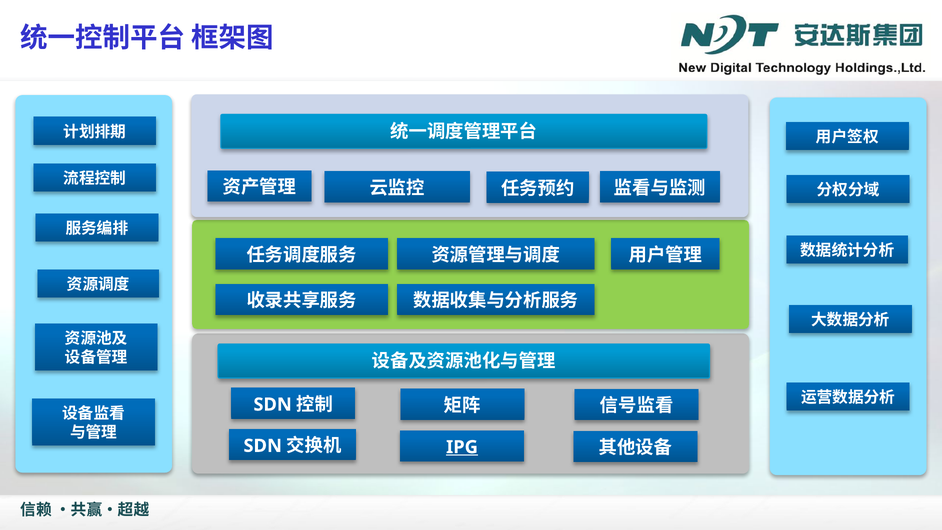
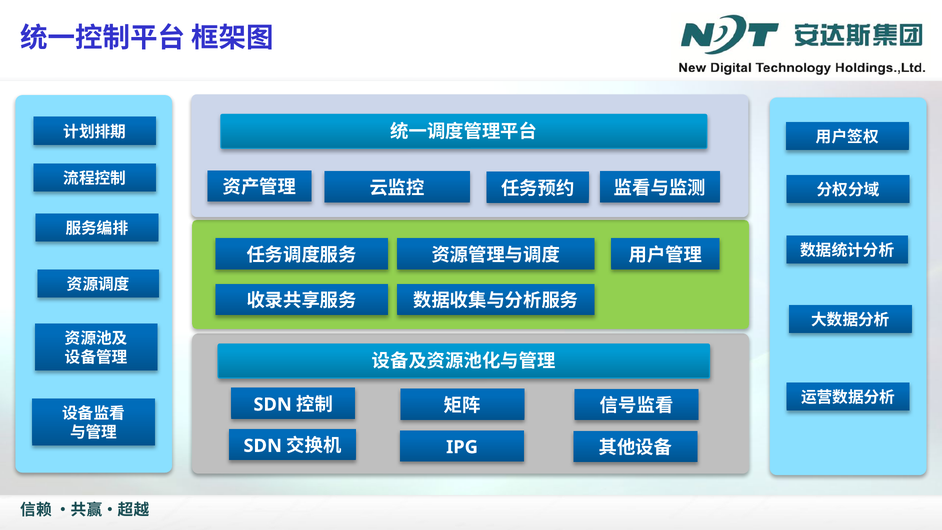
IPG underline: present -> none
